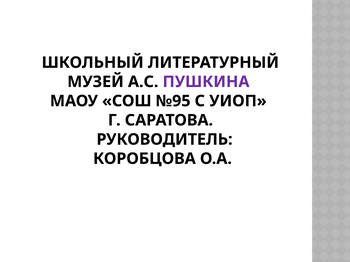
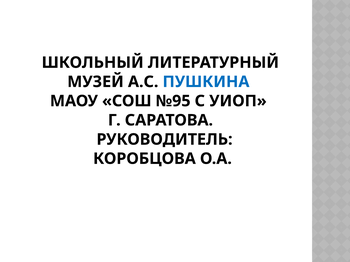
ПУШКИНА colour: purple -> blue
